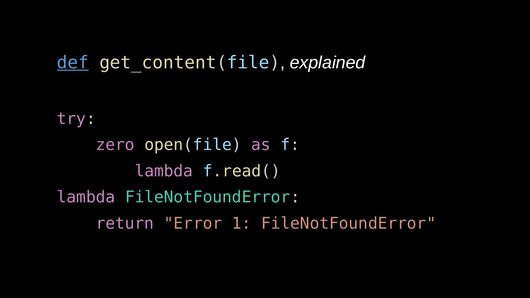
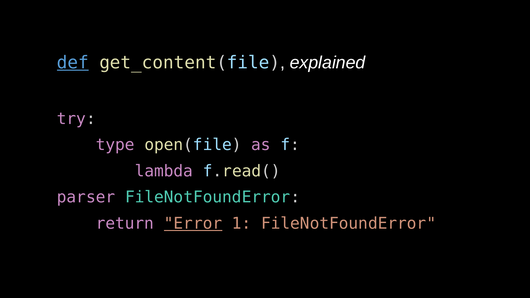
zero: zero -> type
lambda at (86, 197): lambda -> parser
Error underline: none -> present
